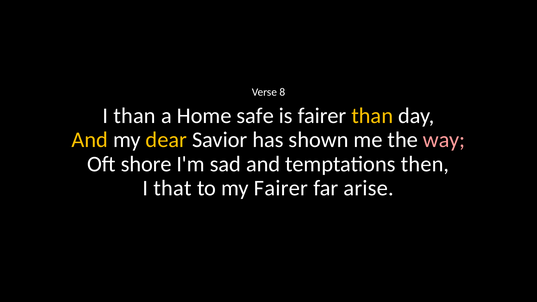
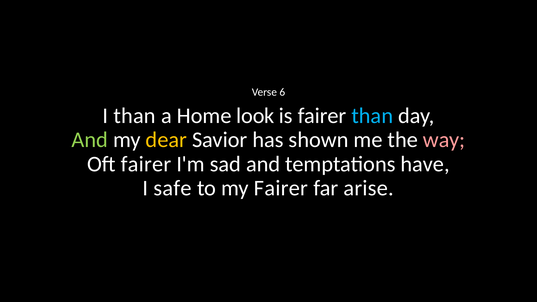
8: 8 -> 6
safe: safe -> look
than at (372, 116) colour: yellow -> light blue
And at (90, 140) colour: yellow -> light green
Oft shore: shore -> fairer
then: then -> have
that: that -> safe
